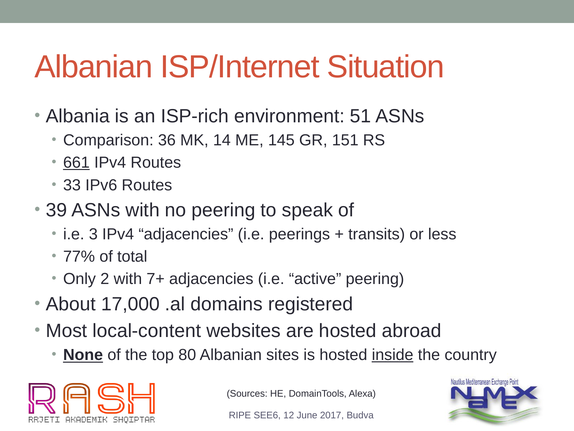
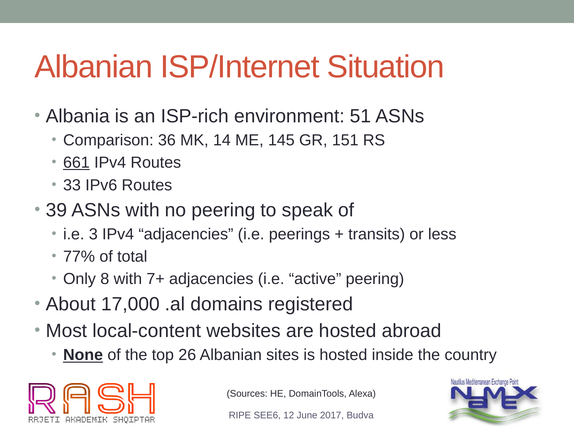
2: 2 -> 8
80: 80 -> 26
inside underline: present -> none
